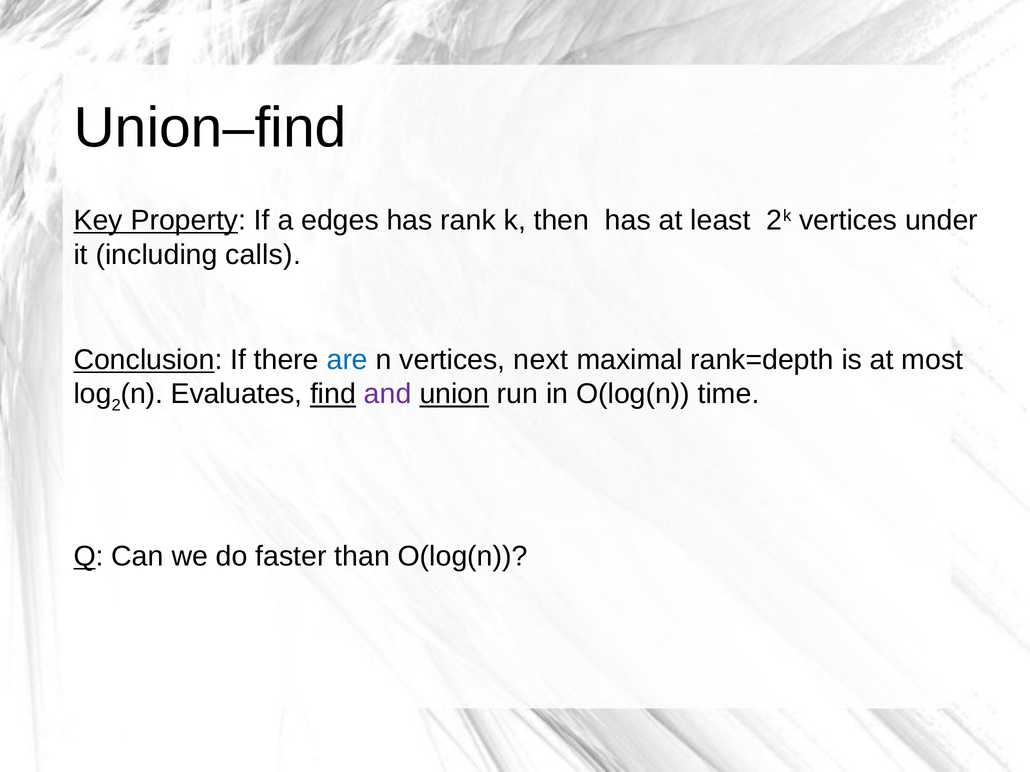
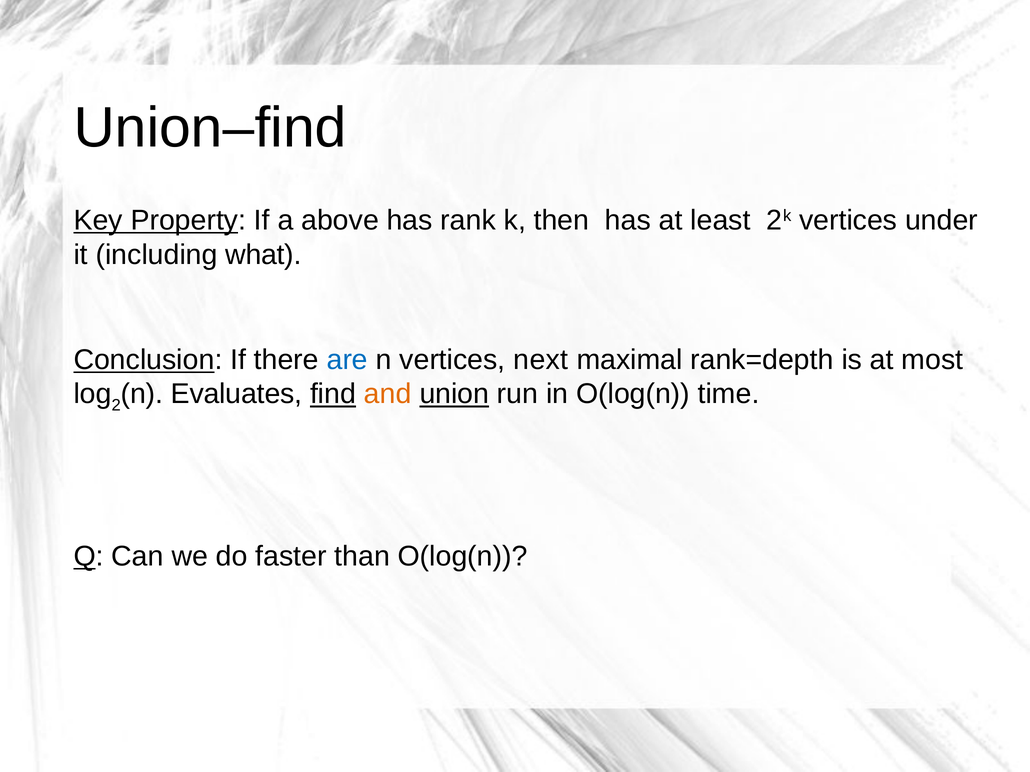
edges: edges -> above
calls: calls -> what
and colour: purple -> orange
